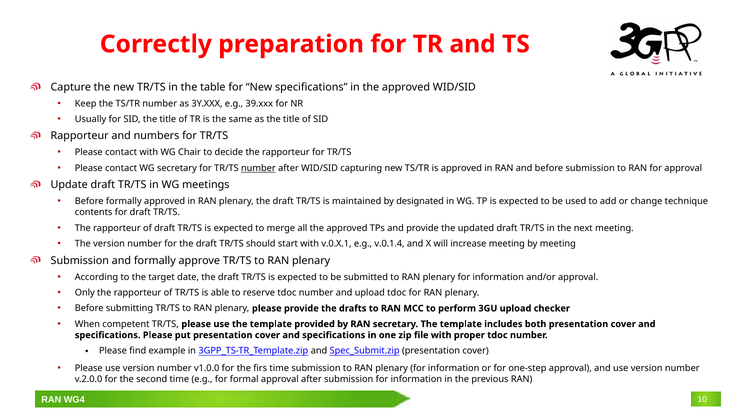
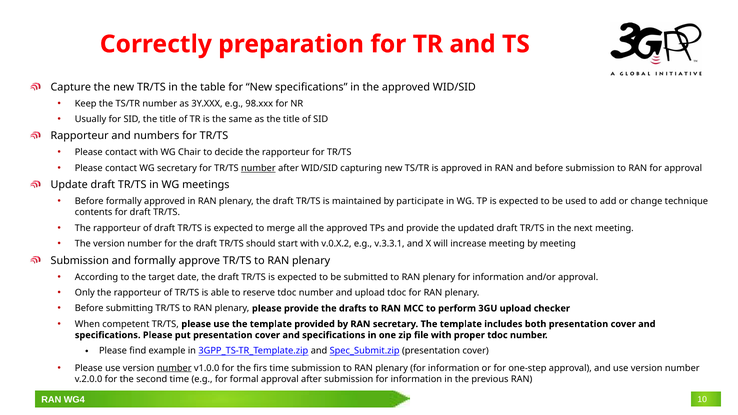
39.xxx: 39.xxx -> 98.xxx
designated: designated -> participate
v.0.X.1: v.0.X.1 -> v.0.X.2
v.0.1.4: v.0.1.4 -> v.3.3.1
number at (174, 368) underline: none -> present
